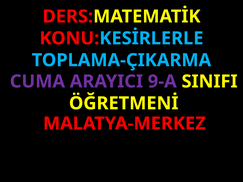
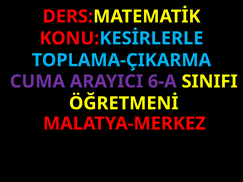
9-A: 9-A -> 6-A
